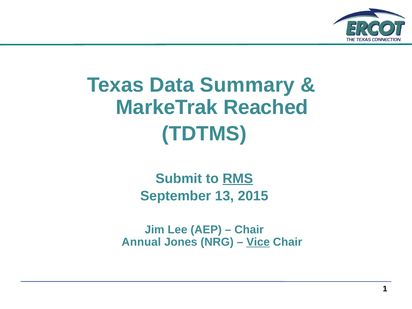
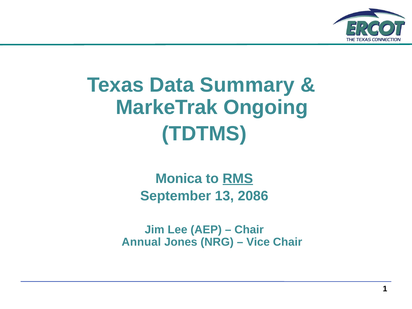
Reached: Reached -> Ongoing
Submit: Submit -> Monica
2015: 2015 -> 2086
Vice underline: present -> none
